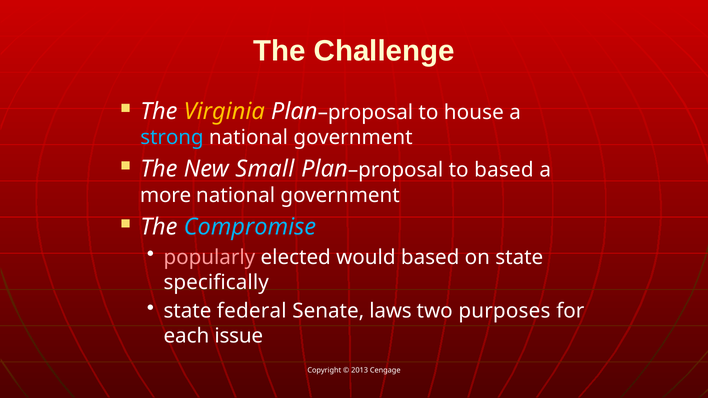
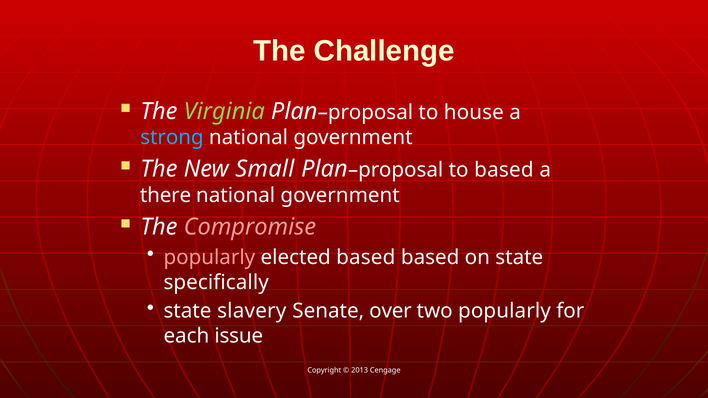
Virginia colour: yellow -> light green
more: more -> there
Compromise colour: light blue -> pink
elected would: would -> based
federal: federal -> slavery
laws: laws -> over
two purposes: purposes -> popularly
